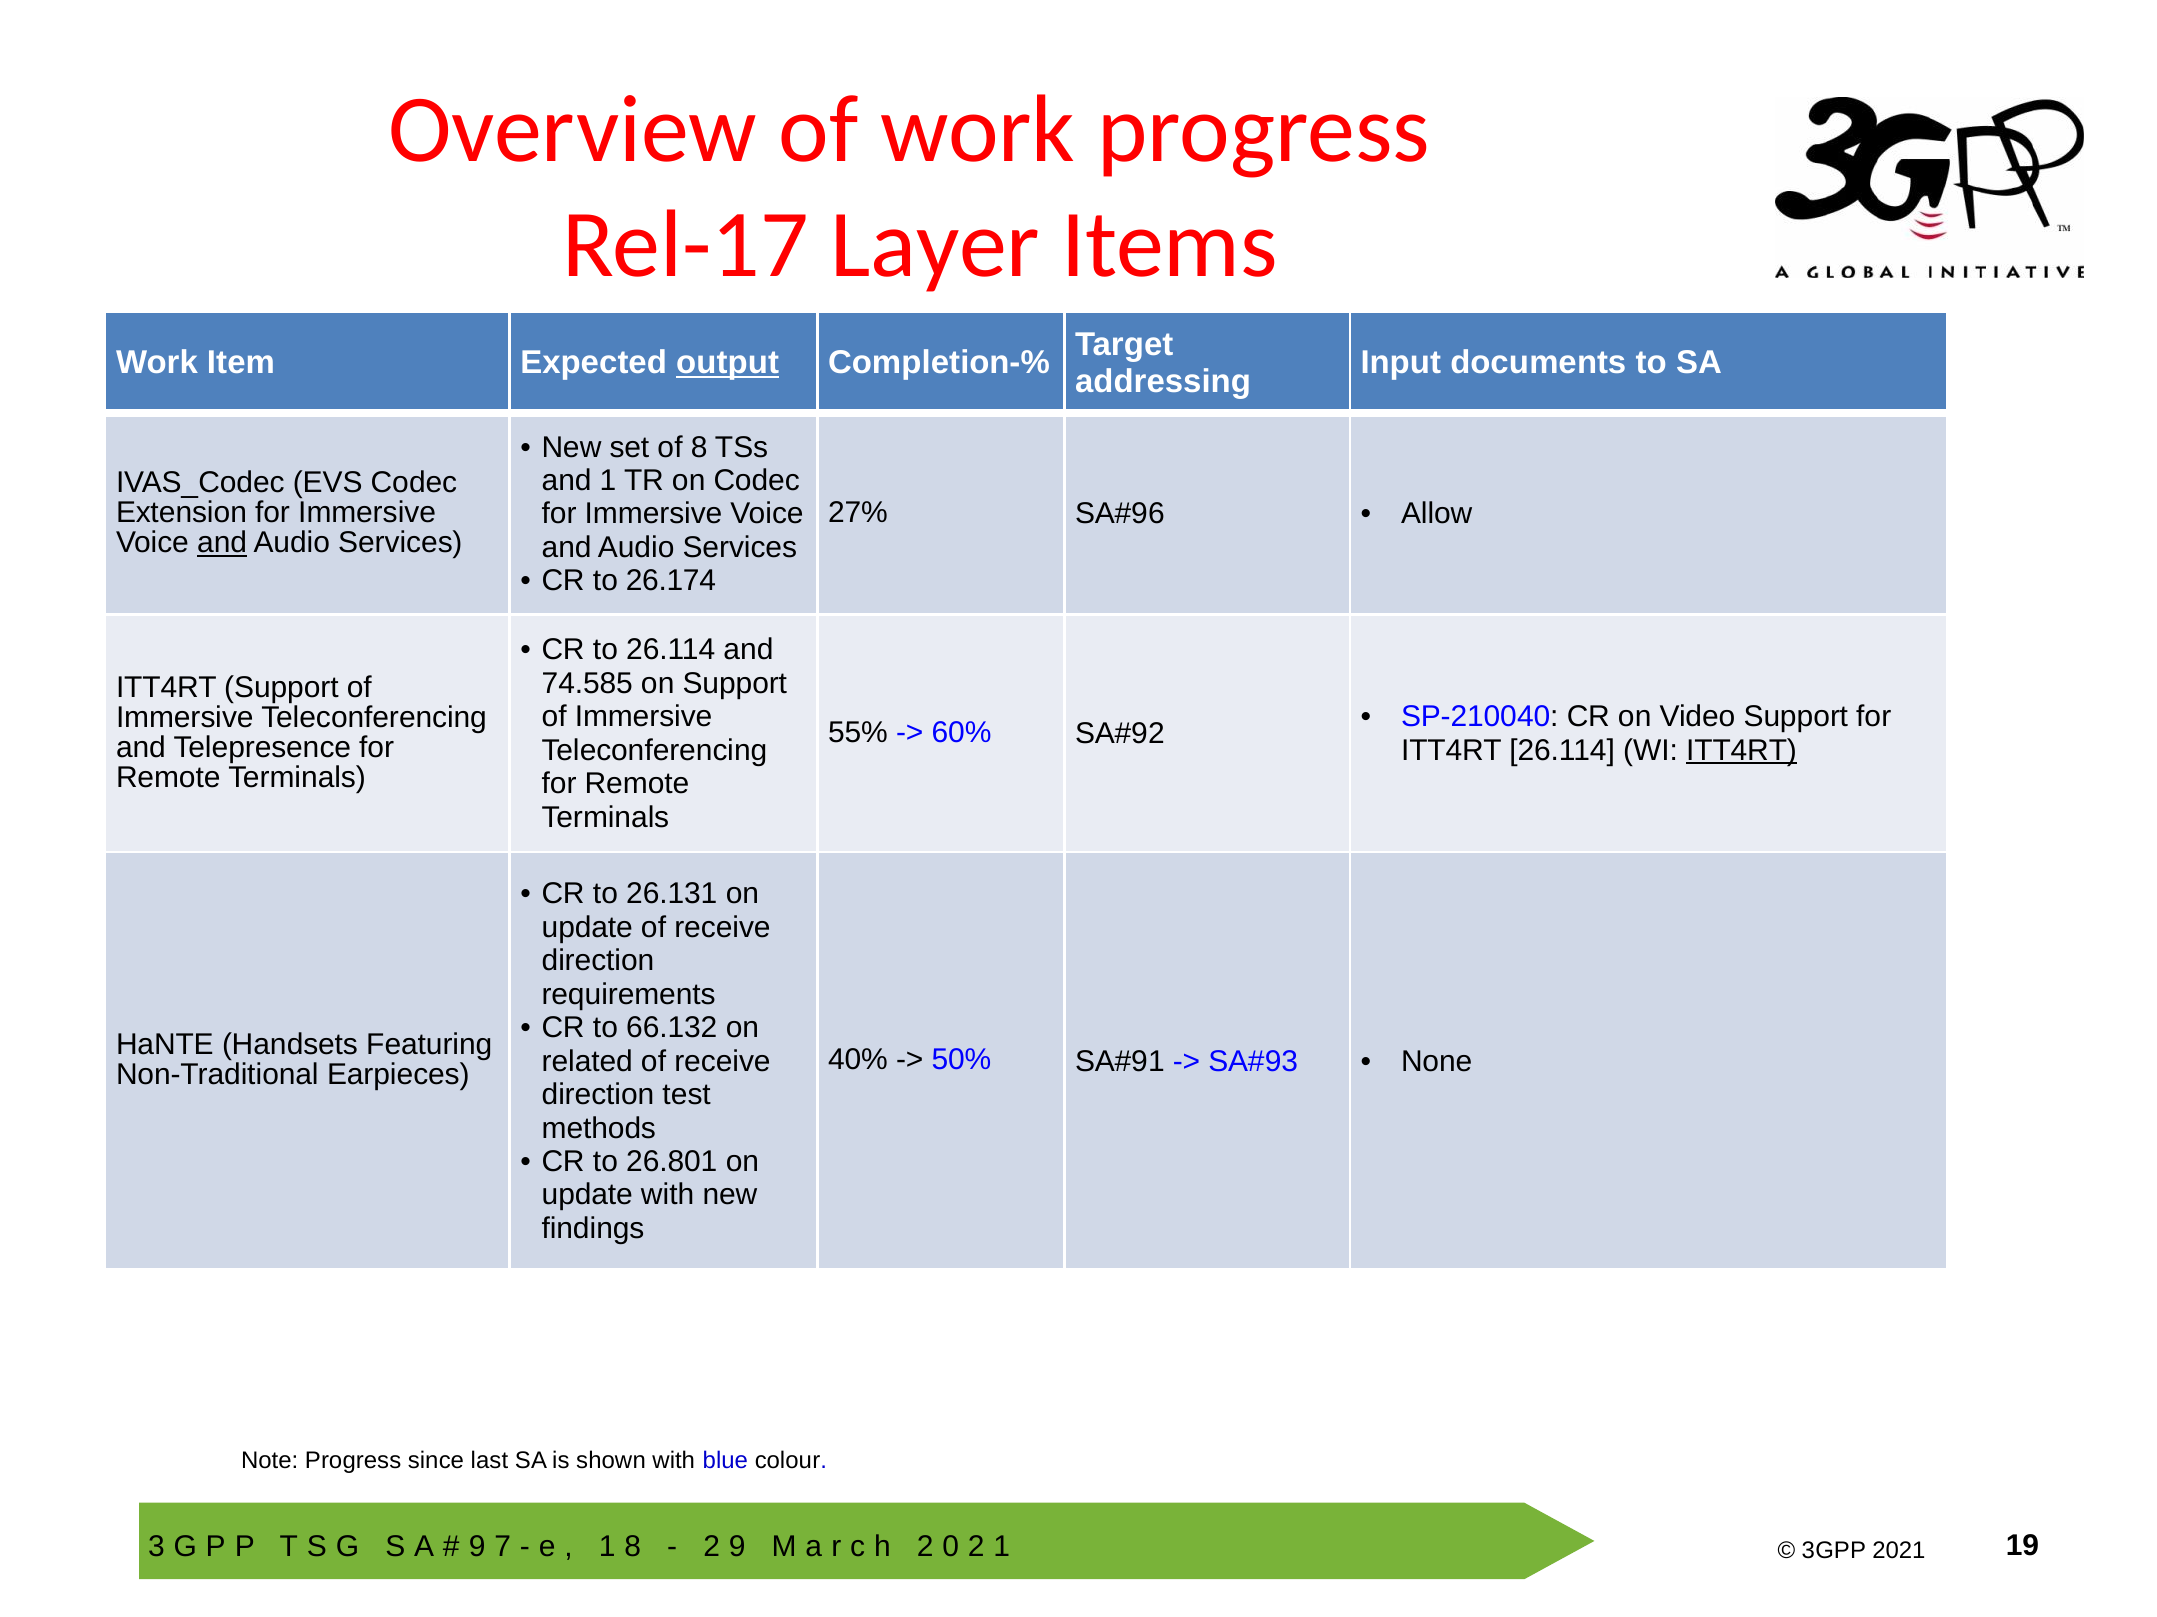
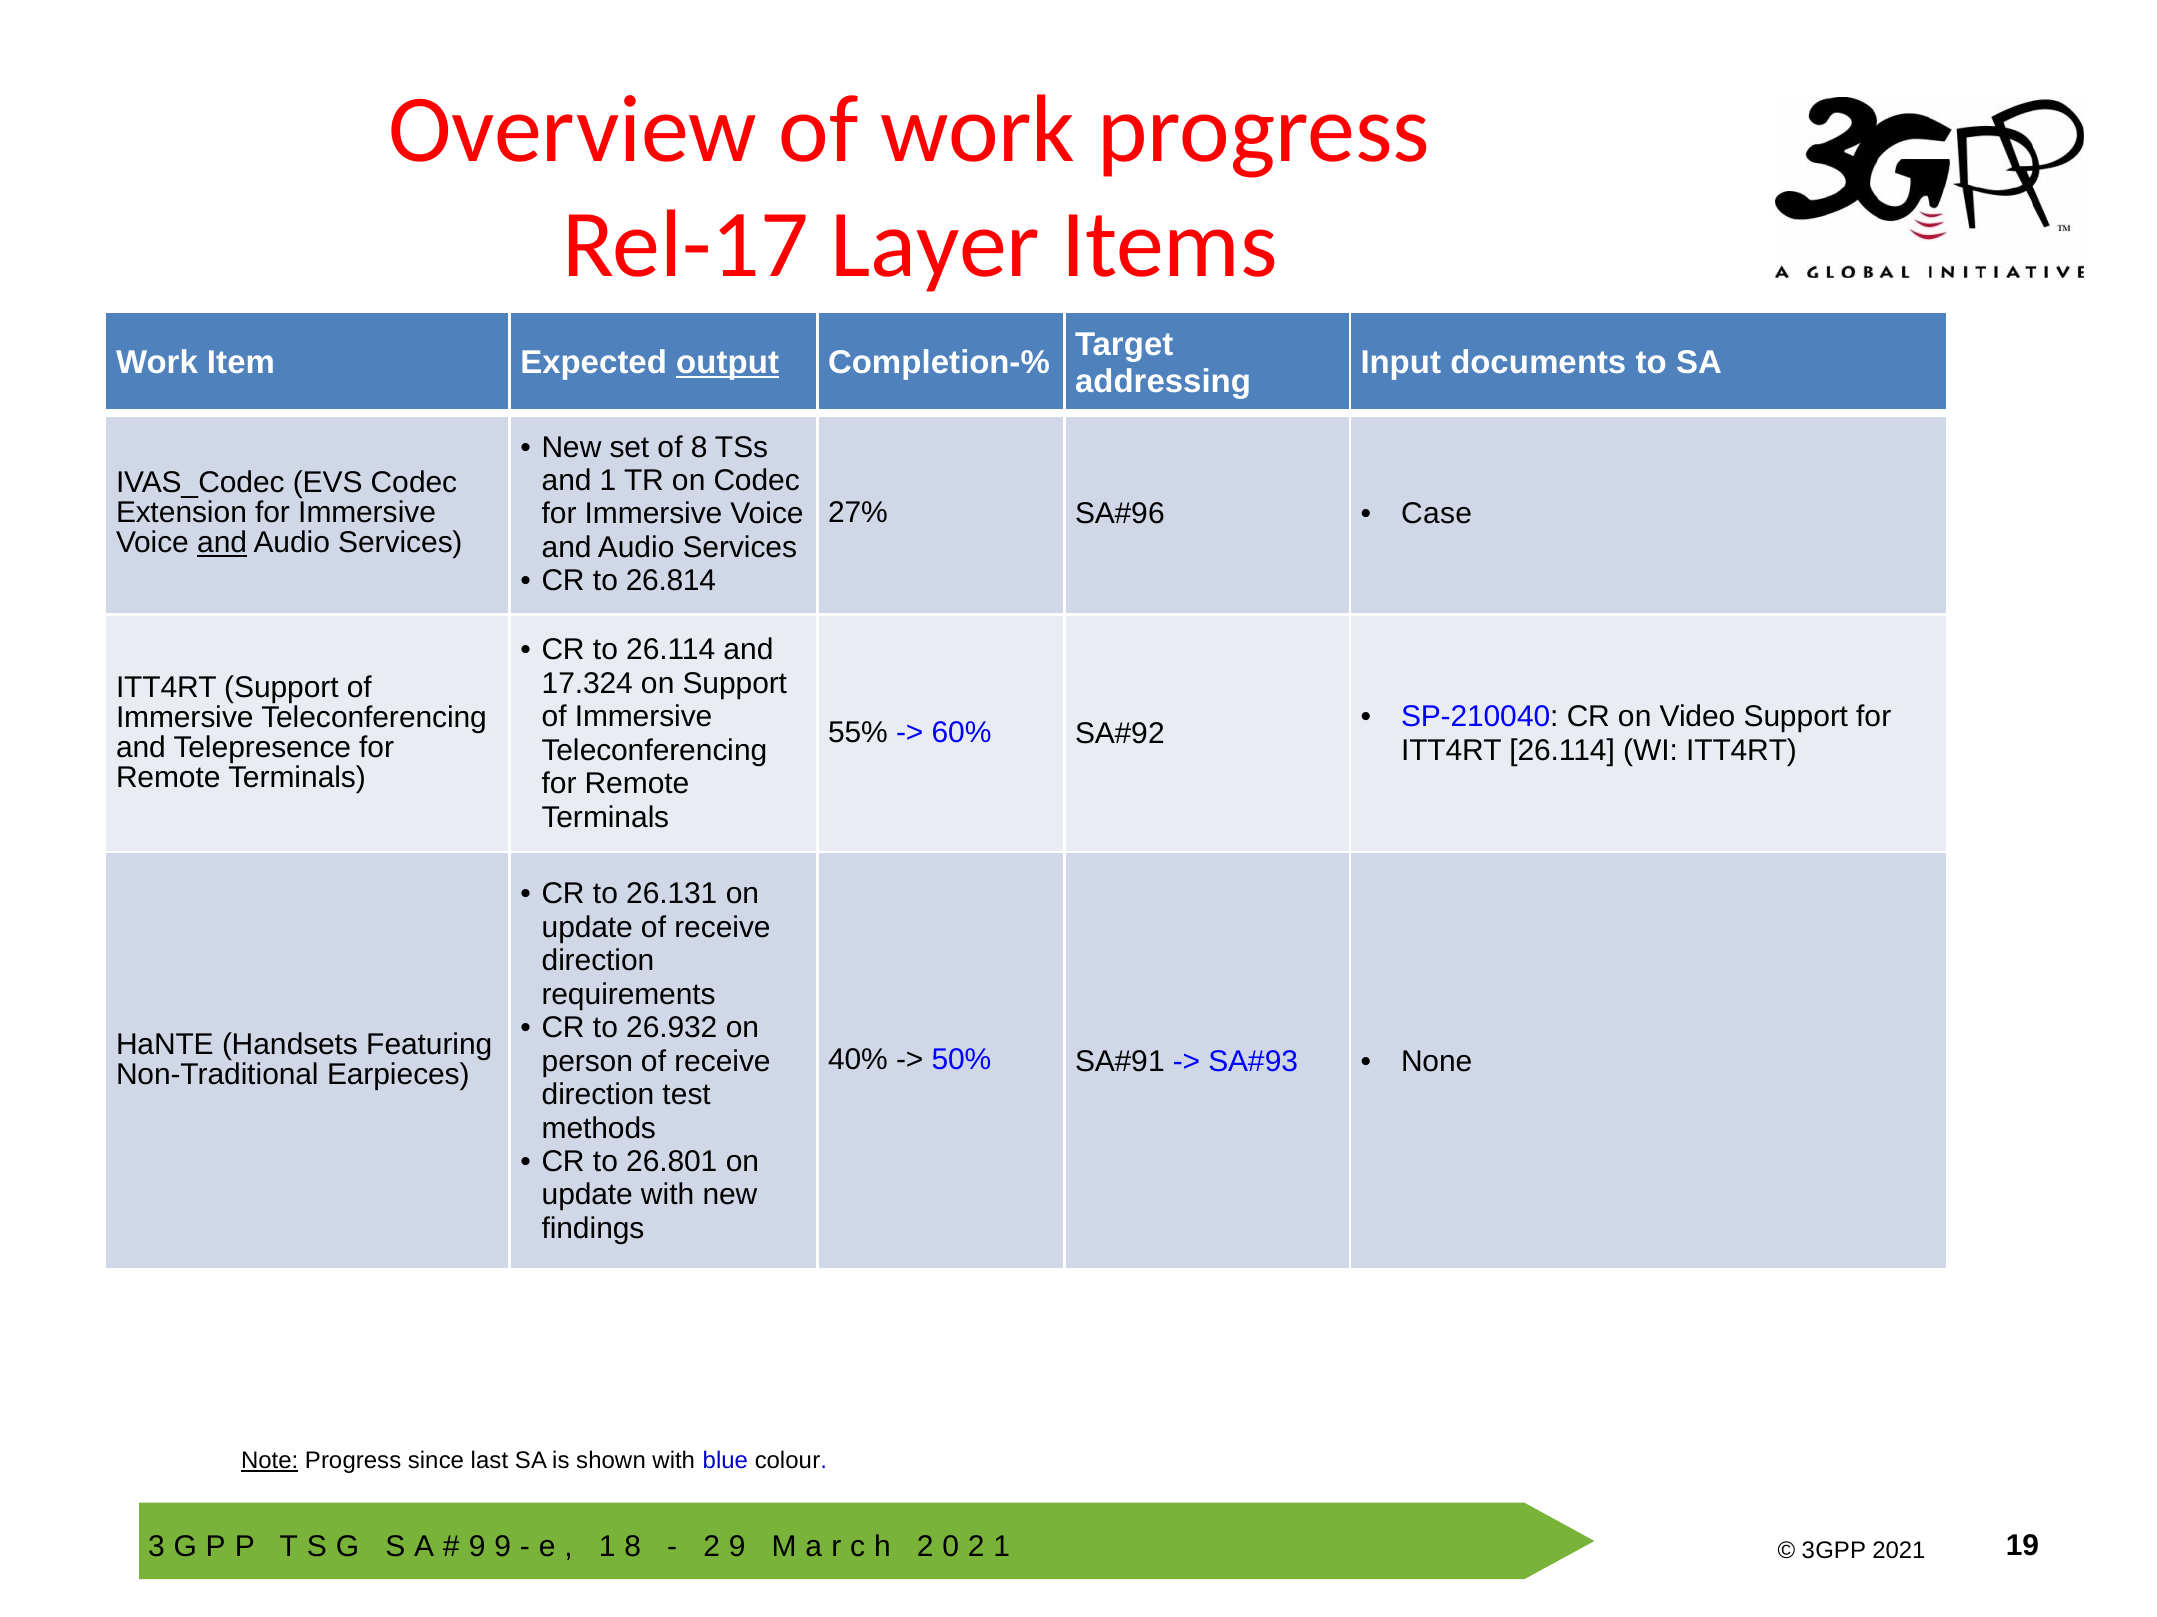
Allow: Allow -> Case
26.174: 26.174 -> 26.814
74.585: 74.585 -> 17.324
ITT4RT at (1742, 751) underline: present -> none
66.132: 66.132 -> 26.932
related: related -> person
Note underline: none -> present
7 at (503, 1547): 7 -> 9
